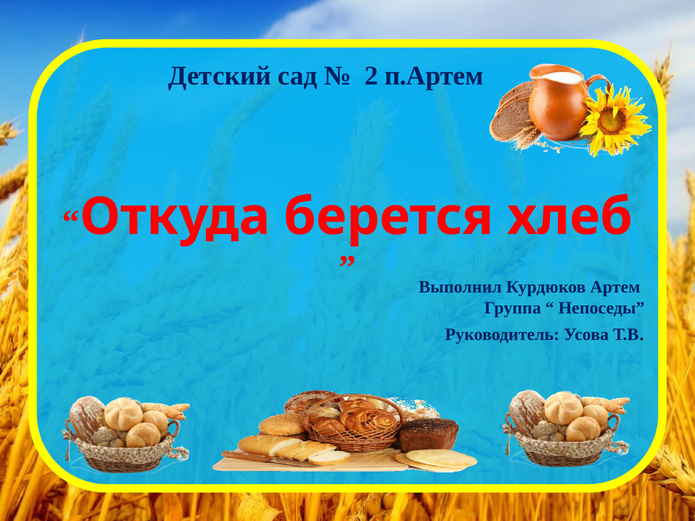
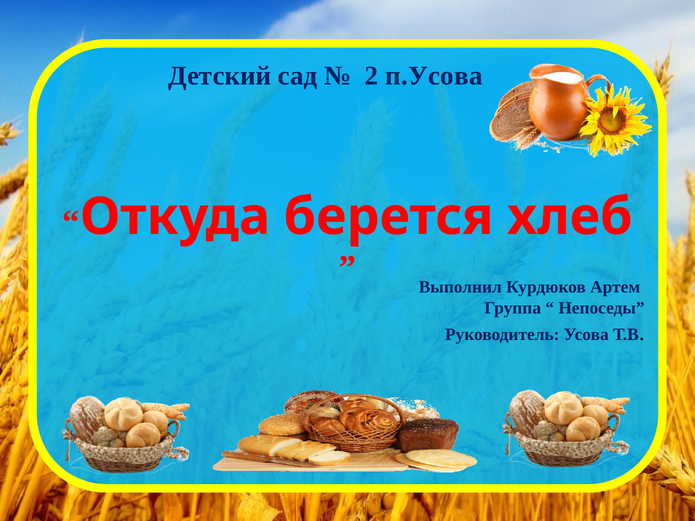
п.Артем: п.Артем -> п.Усова
